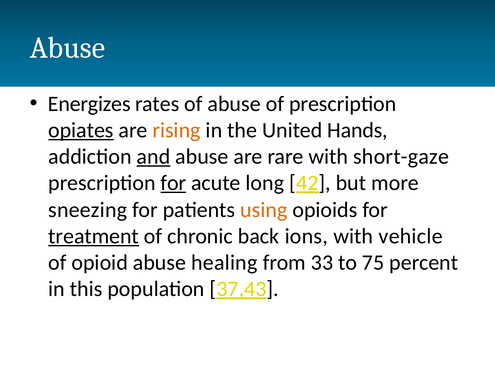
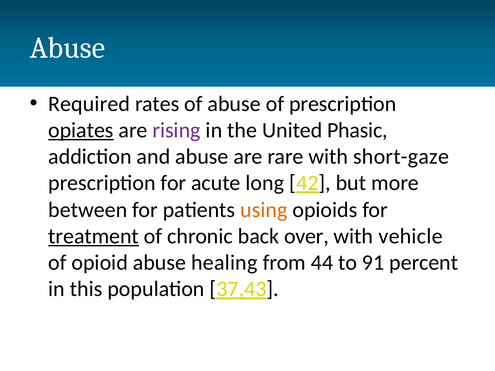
Energizes: Energizes -> Required
rising colour: orange -> purple
Hands: Hands -> Phasic
and underline: present -> none
for at (173, 183) underline: present -> none
sneezing: sneezing -> between
ions: ions -> over
33: 33 -> 44
75: 75 -> 91
